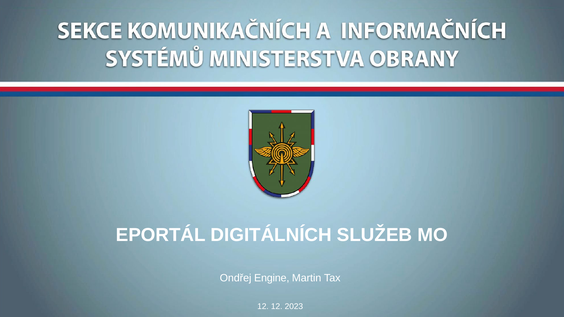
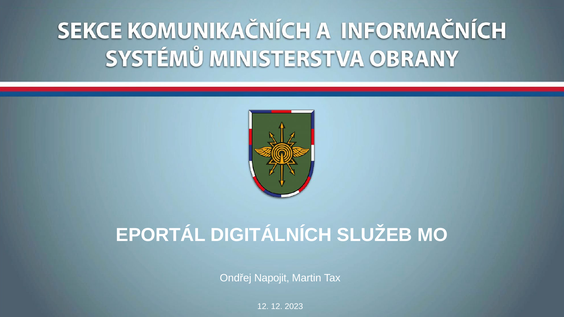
Engine: Engine -> Napojit
